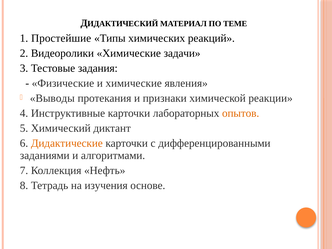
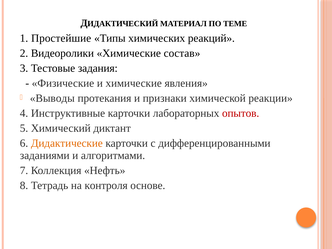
задачи: задачи -> состав
опытов colour: orange -> red
изучения: изучения -> контроля
